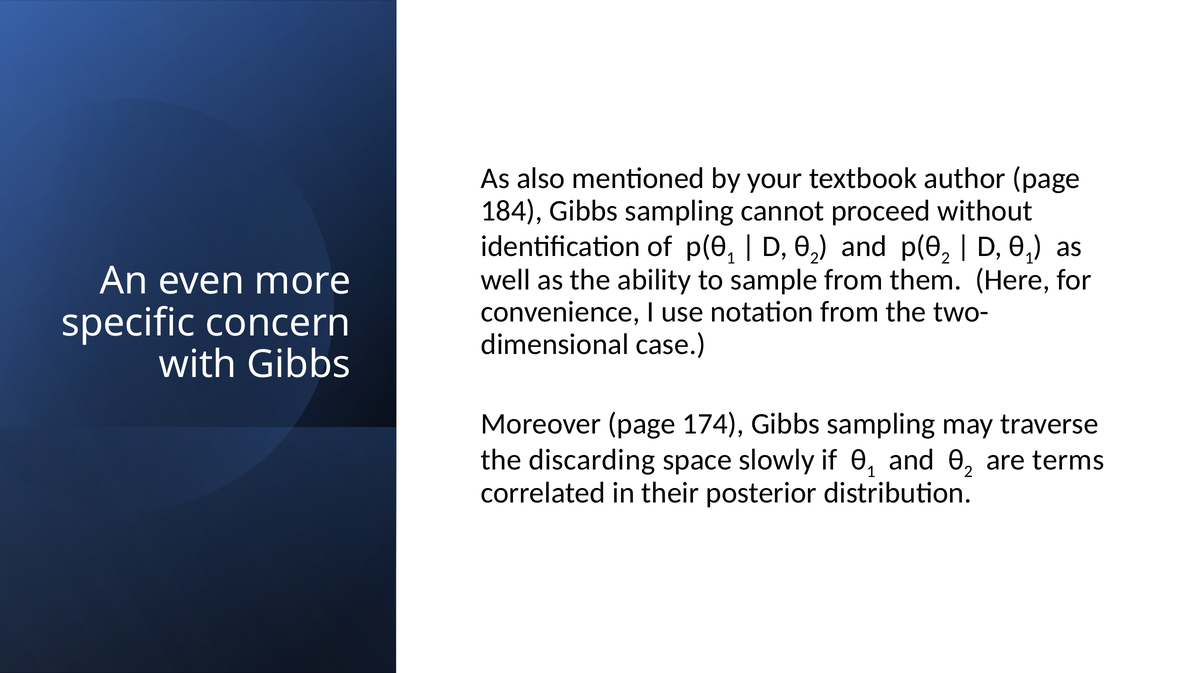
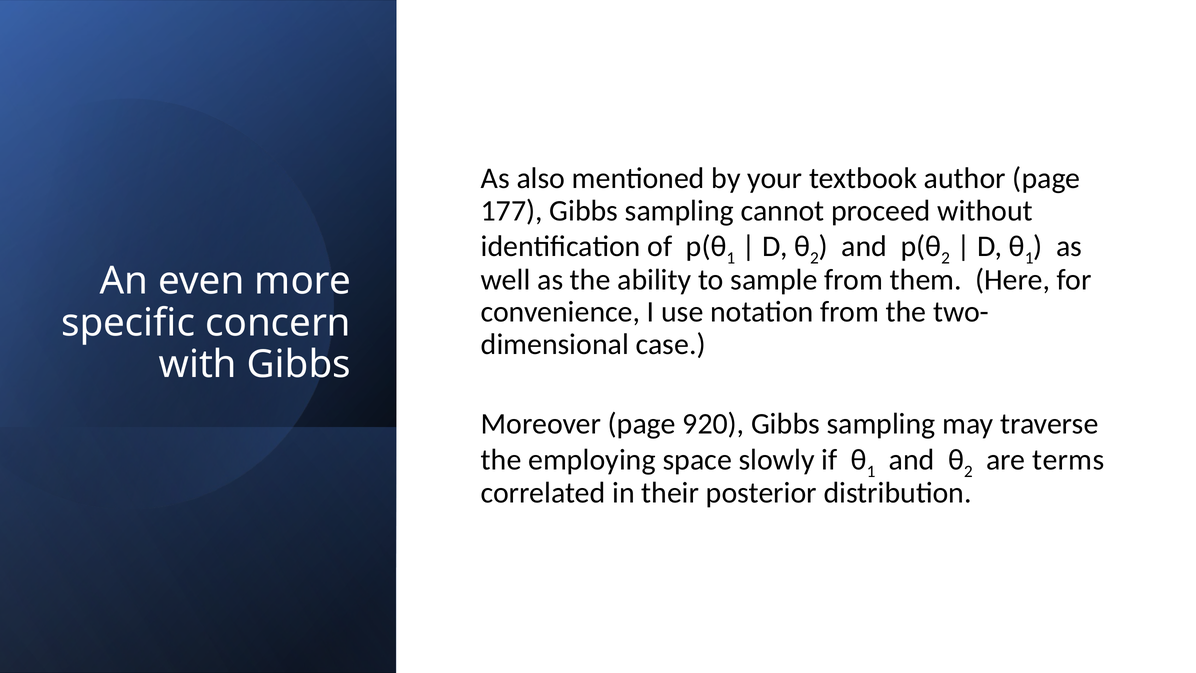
184: 184 -> 177
174: 174 -> 920
discarding: discarding -> employing
